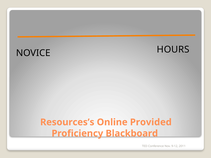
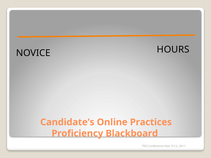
Resources’s: Resources’s -> Candidate’s
Provided: Provided -> Practices
